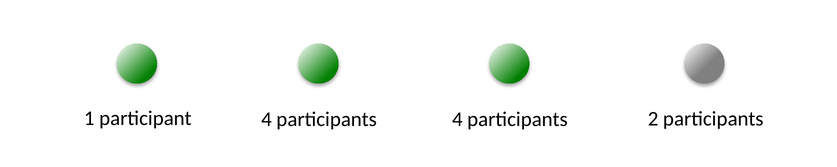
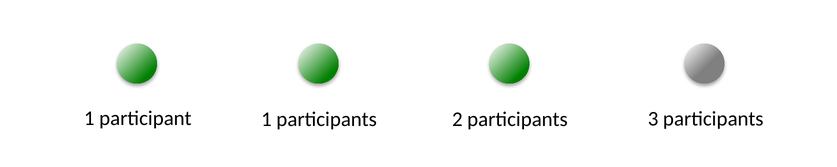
participant 4: 4 -> 1
participants 4: 4 -> 2
2: 2 -> 3
